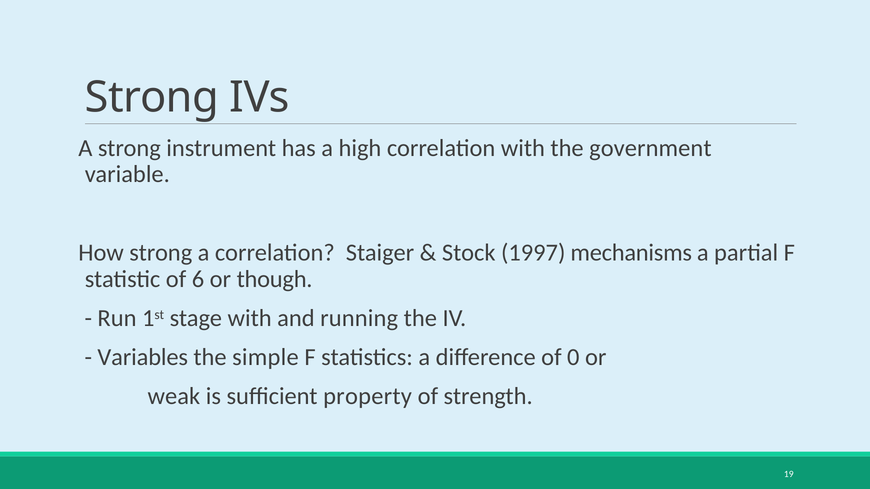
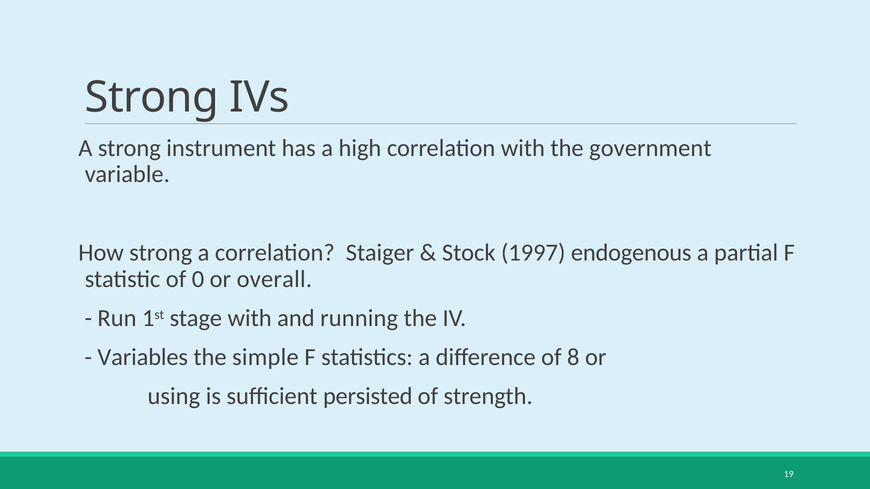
mechanisms: mechanisms -> endogenous
6: 6 -> 0
though: though -> overall
0: 0 -> 8
weak: weak -> using
property: property -> persisted
